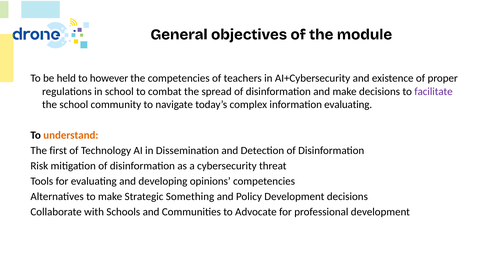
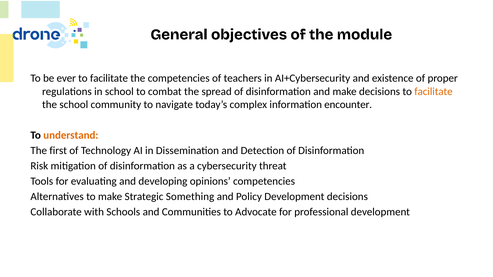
held: held -> ever
however at (109, 78): however -> facilitate
facilitate at (433, 92) colour: purple -> orange
information evaluating: evaluating -> encounter
